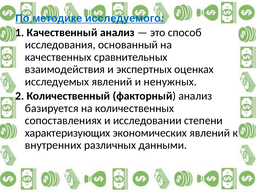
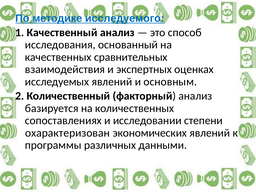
ненужных: ненужных -> основным
характеризующих: характеризующих -> охарактеризован
внутренних: внутренних -> программы
